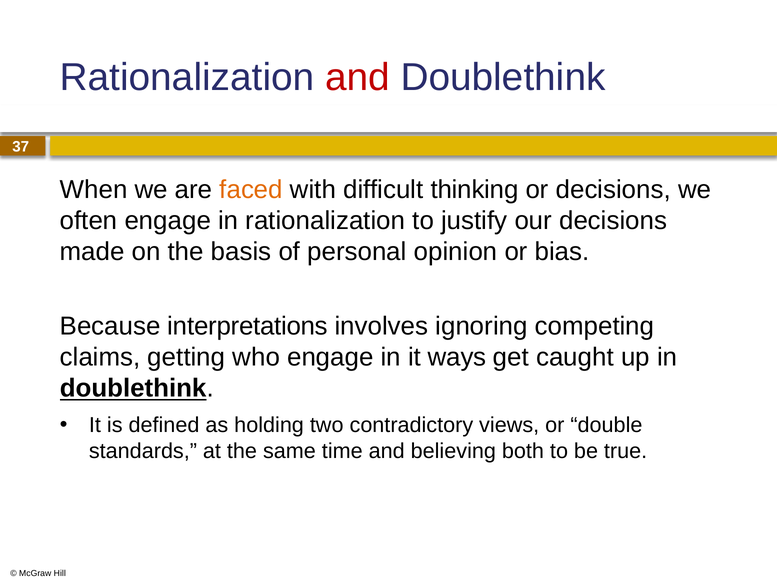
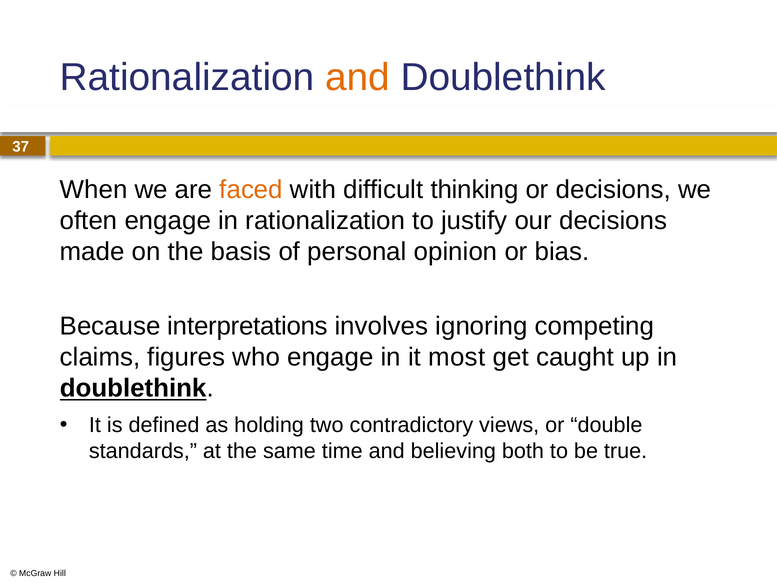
and at (358, 77) colour: red -> orange
getting: getting -> figures
ways: ways -> most
